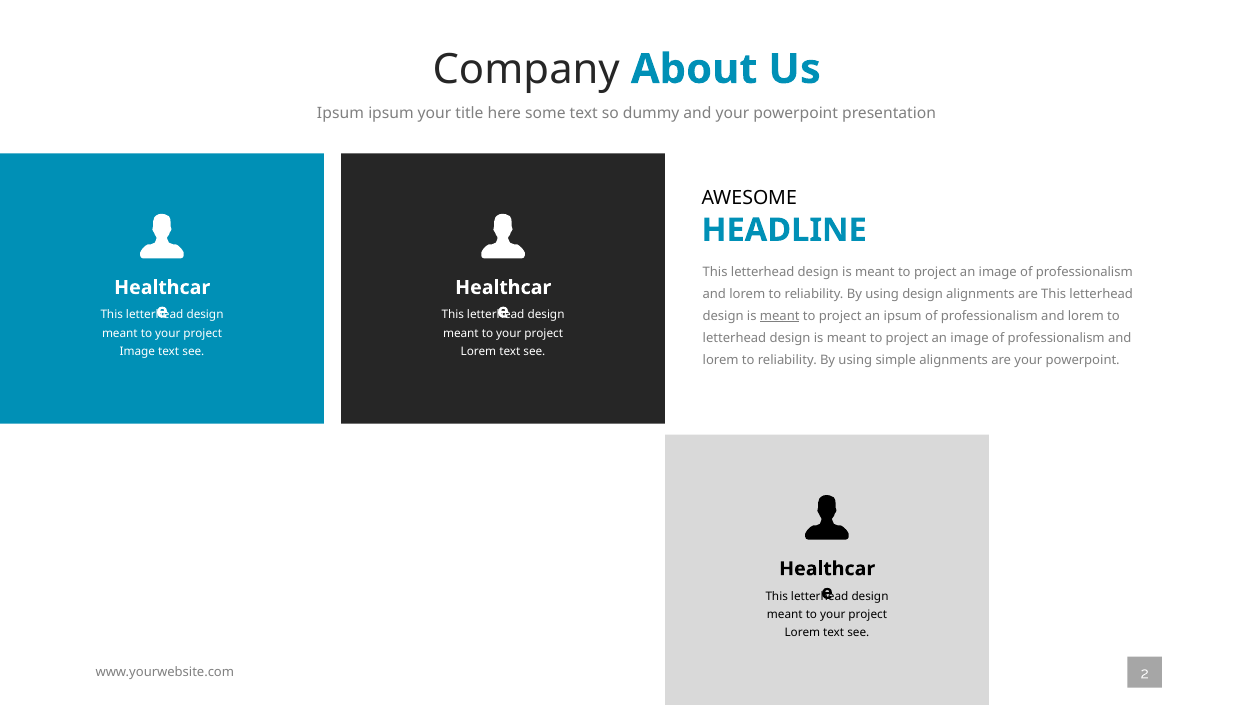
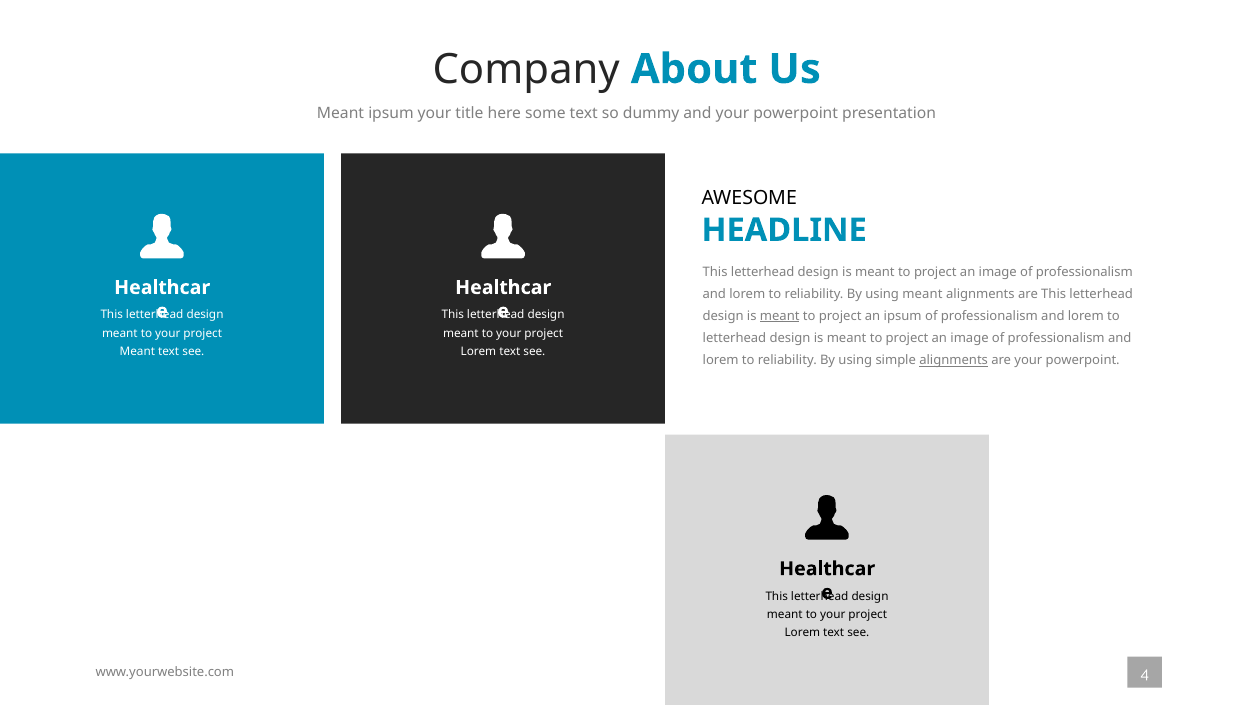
Ipsum at (340, 114): Ipsum -> Meant
using design: design -> meant
Image at (137, 352): Image -> Meant
alignments at (954, 361) underline: none -> present
2: 2 -> 4
